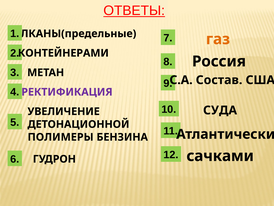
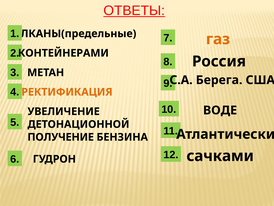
Состав: Состав -> Берега
РЕКТИФИКАЦИЯ colour: purple -> orange
СУДА: СУДА -> ВОДЕ
ПОЛИМЕРЫ: ПОЛИМЕРЫ -> ПОЛУЧЕНИЕ
